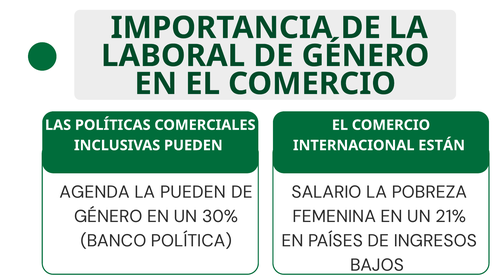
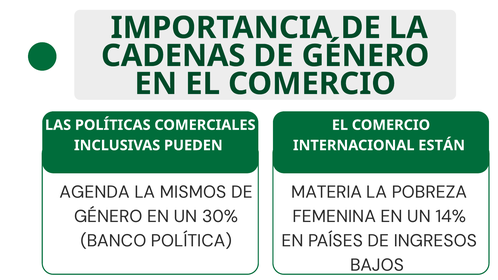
LABORAL: LABORAL -> CADENAS
LA PUEDEN: PUEDEN -> MISMOS
SALARIO: SALARIO -> MATERIA
21%: 21% -> 14%
